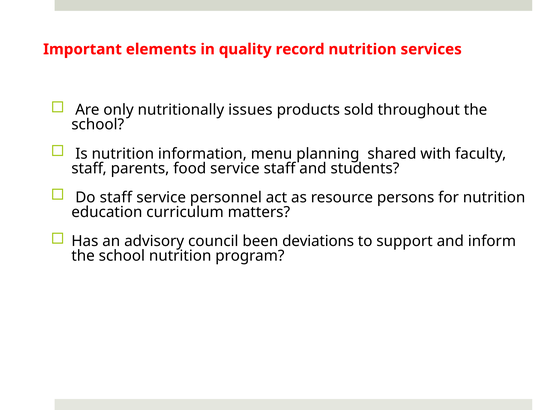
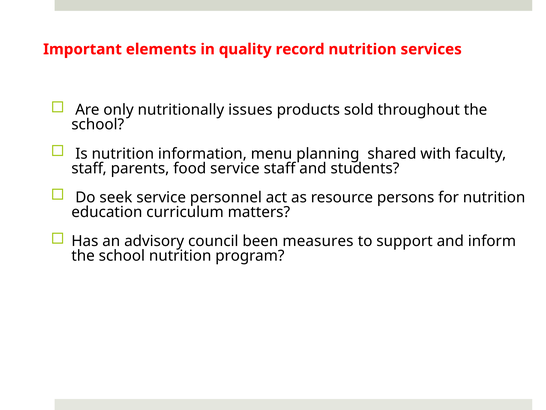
Do staff: staff -> seek
deviations: deviations -> measures
